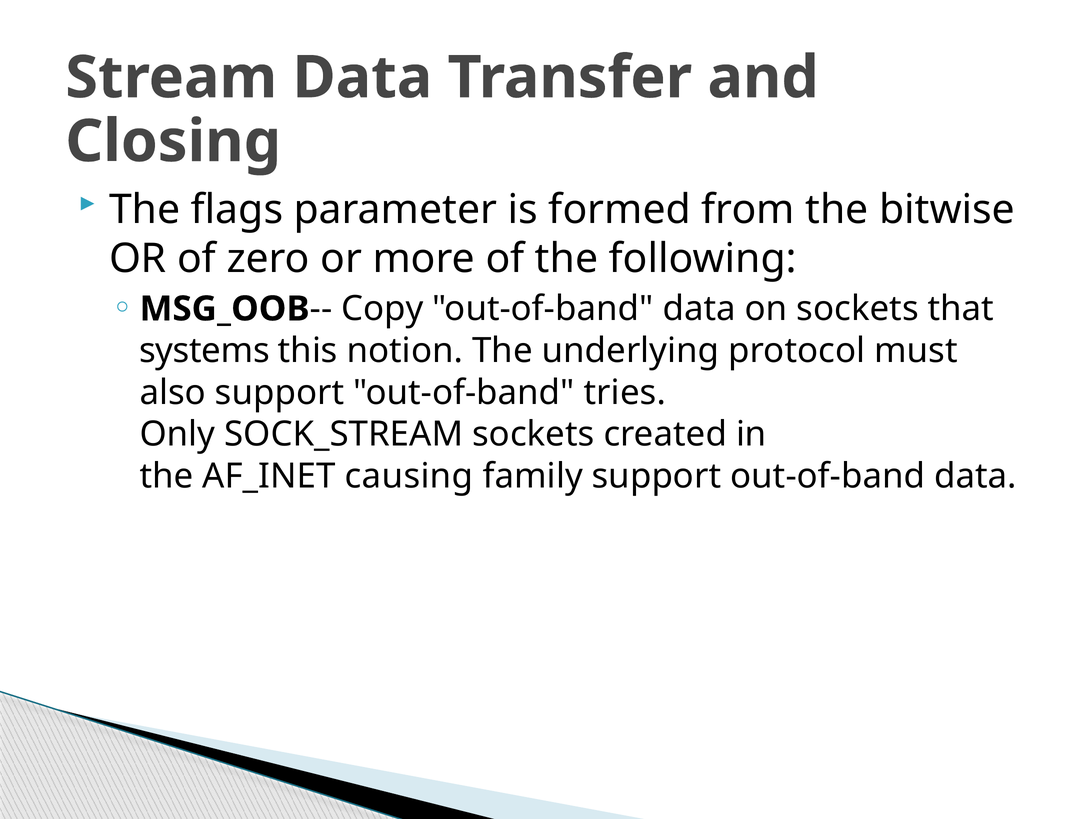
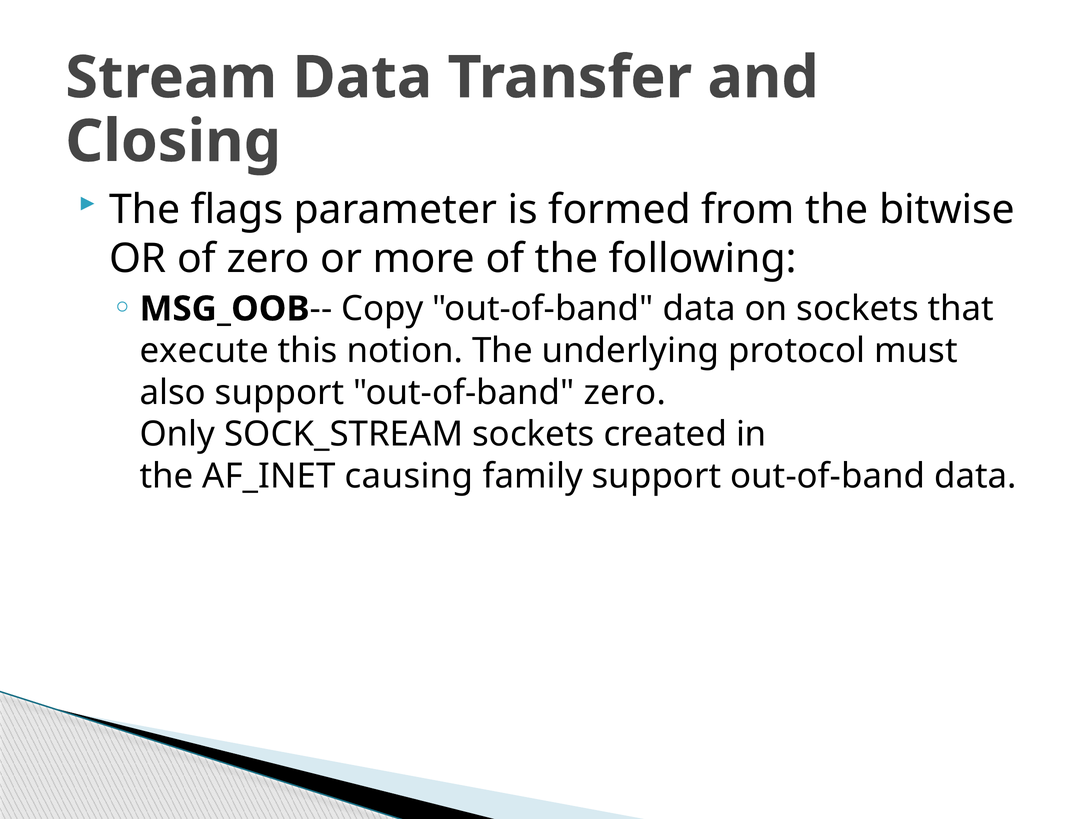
systems: systems -> execute
out-of-band tries: tries -> zero
